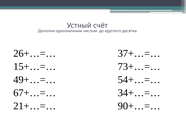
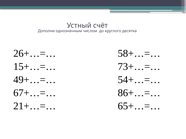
37+…=…: 37+…=… -> 58+…=…
34+…=…: 34+…=… -> 86+…=…
90+…=…: 90+…=… -> 65+…=…
